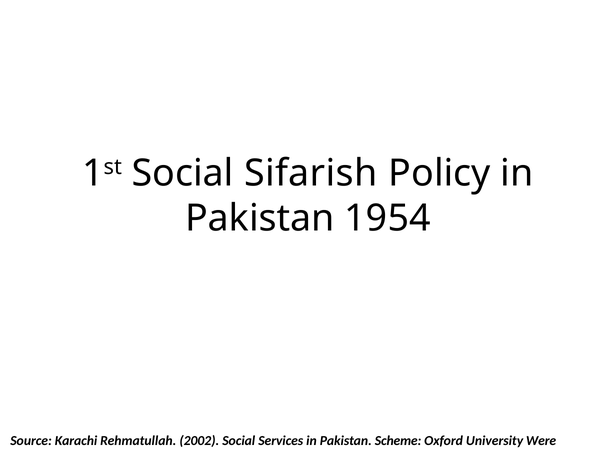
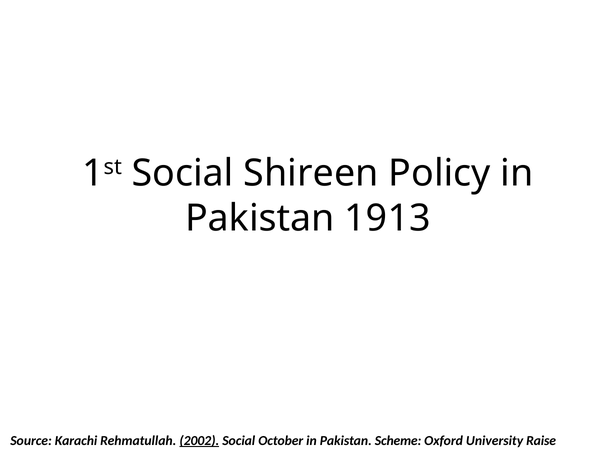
Sifarish: Sifarish -> Shireen
1954: 1954 -> 1913
2002 underline: none -> present
Services: Services -> October
Were: Were -> Raise
